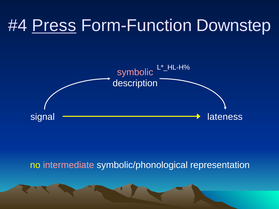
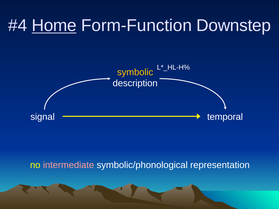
Press: Press -> Home
symbolic colour: pink -> yellow
lateness: lateness -> temporal
